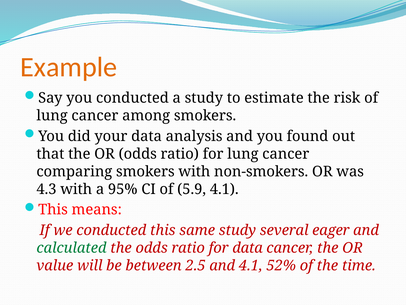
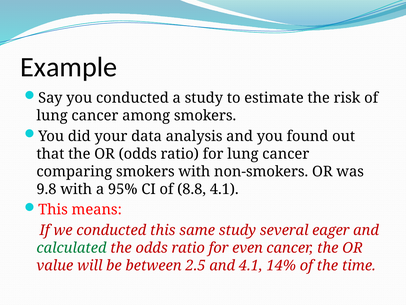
Example colour: orange -> black
4.3: 4.3 -> 9.8
5.9: 5.9 -> 8.8
for data: data -> even
52%: 52% -> 14%
